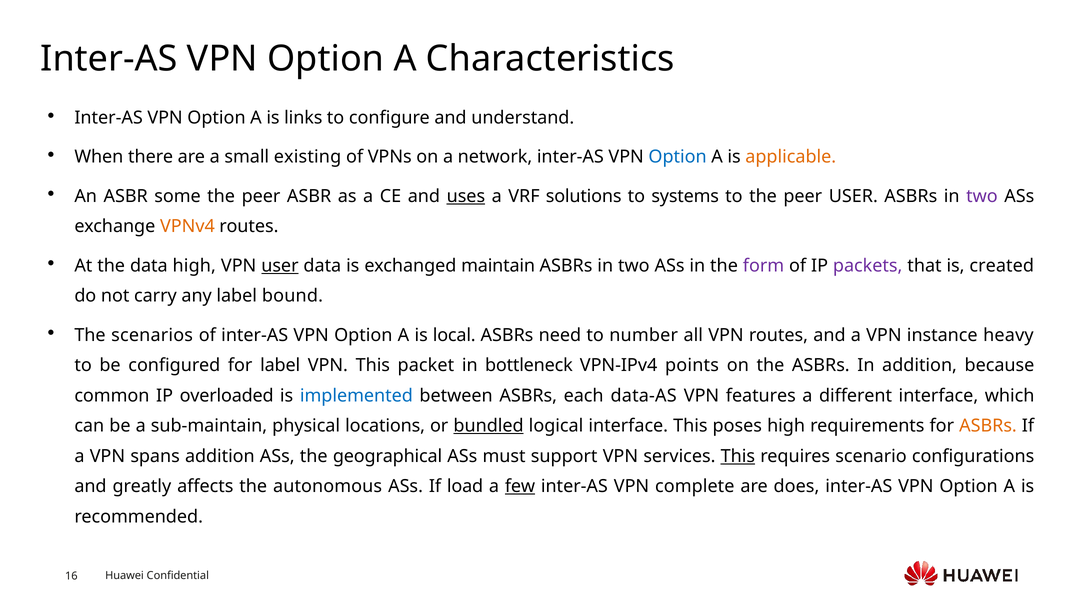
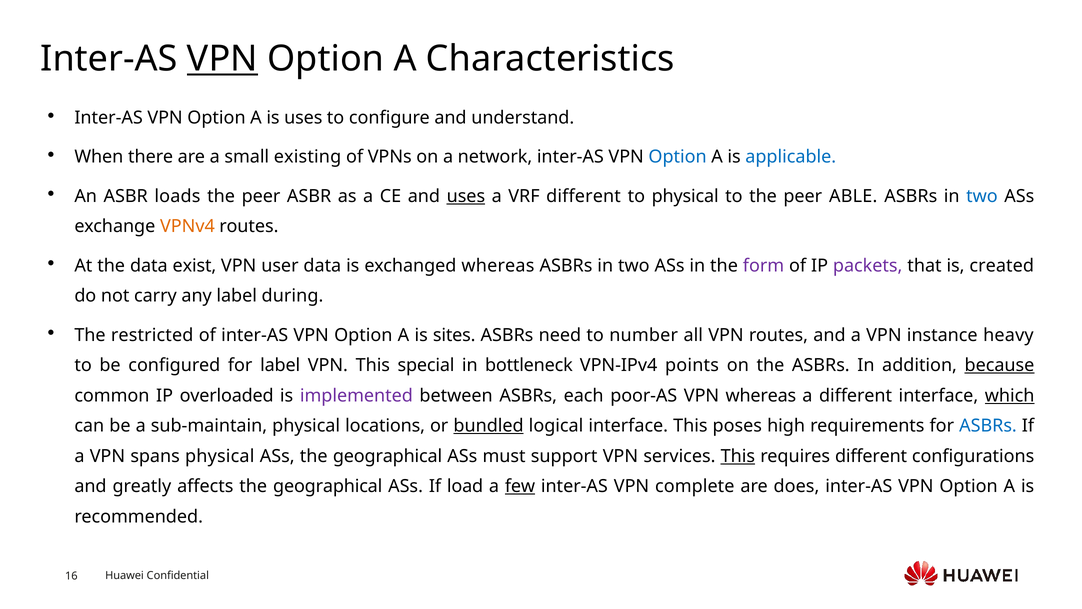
VPN at (222, 59) underline: none -> present
is links: links -> uses
applicable colour: orange -> blue
some: some -> loads
VRF solutions: solutions -> different
to systems: systems -> physical
peer USER: USER -> ABLE
two at (982, 196) colour: purple -> blue
data high: high -> exist
user at (280, 265) underline: present -> none
exchanged maintain: maintain -> whereas
bound: bound -> during
scenarios: scenarios -> restricted
local: local -> sites
packet: packet -> special
because underline: none -> present
implemented colour: blue -> purple
data-AS: data-AS -> poor-AS
VPN features: features -> whereas
which underline: none -> present
ASBRs at (988, 426) colour: orange -> blue
spans addition: addition -> physical
requires scenario: scenario -> different
affects the autonomous: autonomous -> geographical
